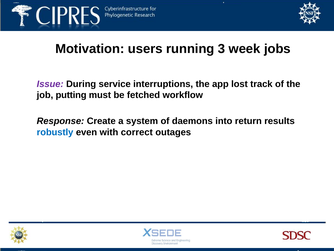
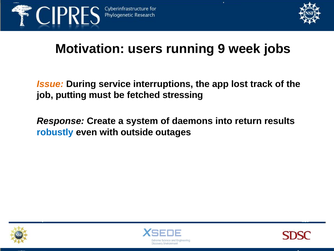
3: 3 -> 9
Issue colour: purple -> orange
workflow: workflow -> stressing
correct: correct -> outside
